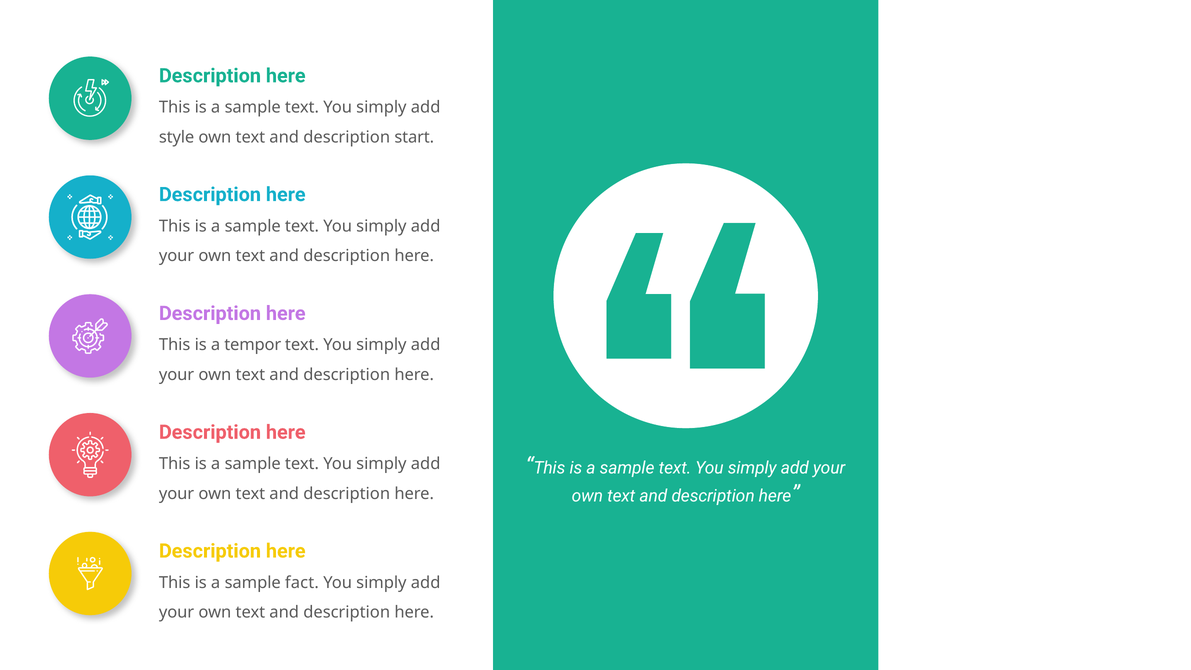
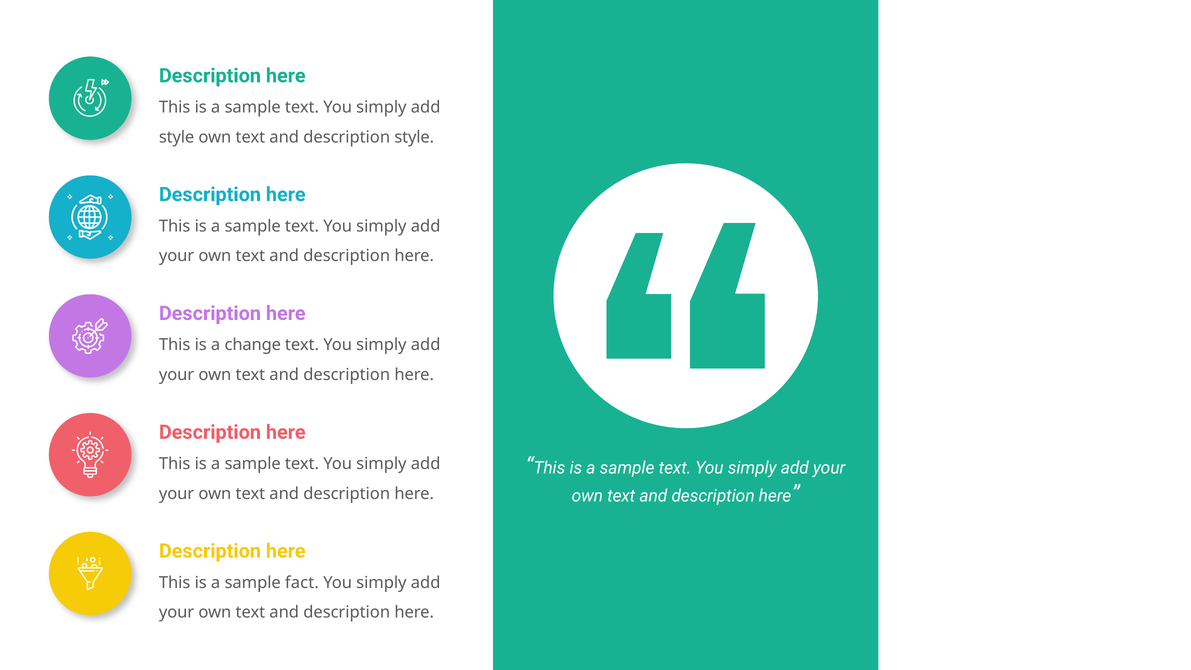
description start: start -> style
tempor: tempor -> change
